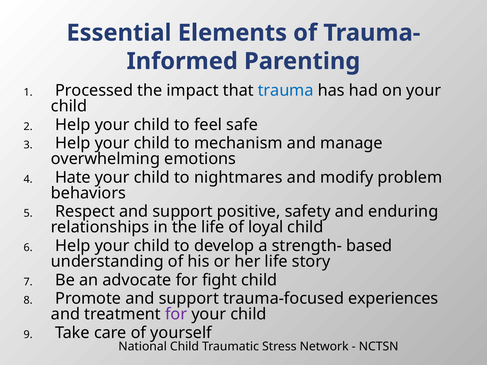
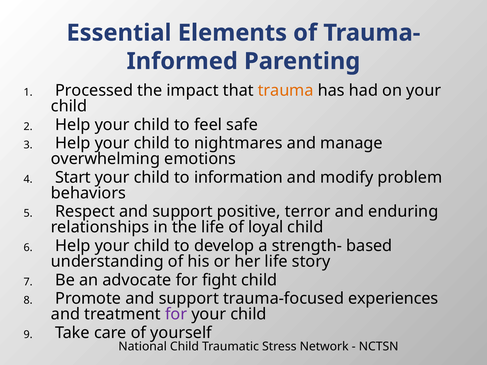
trauma colour: blue -> orange
mechanism: mechanism -> nightmares
Hate: Hate -> Start
nightmares: nightmares -> information
safety: safety -> terror
